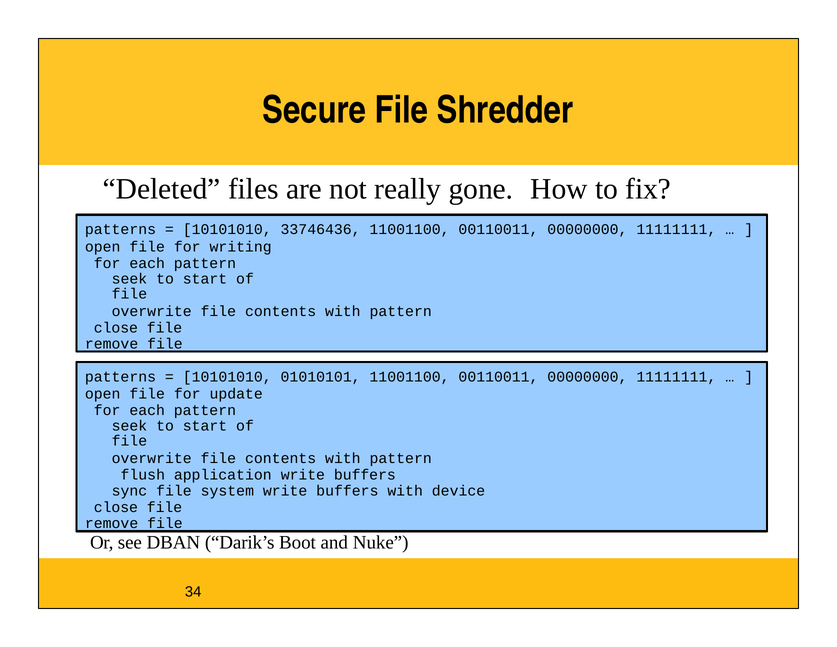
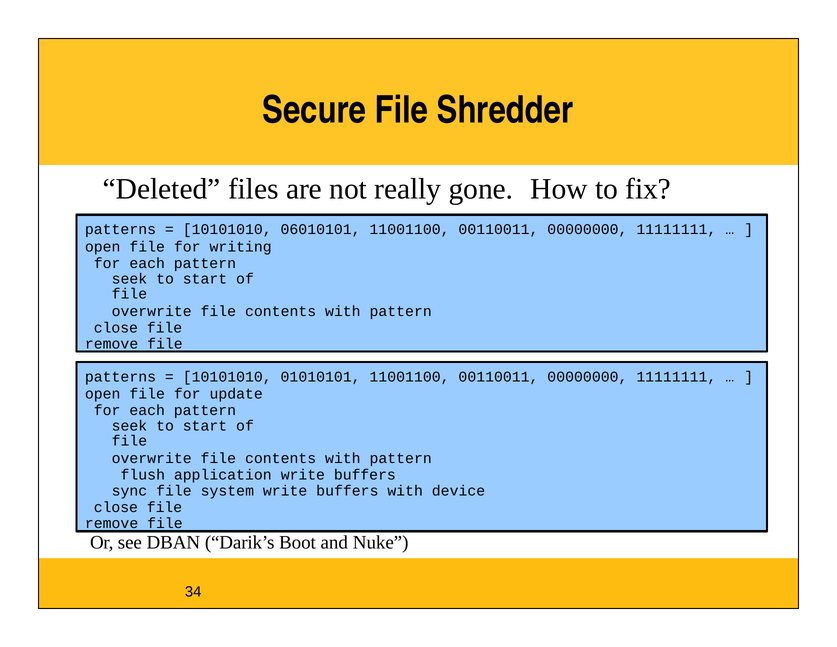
33746436: 33746436 -> 06010101
